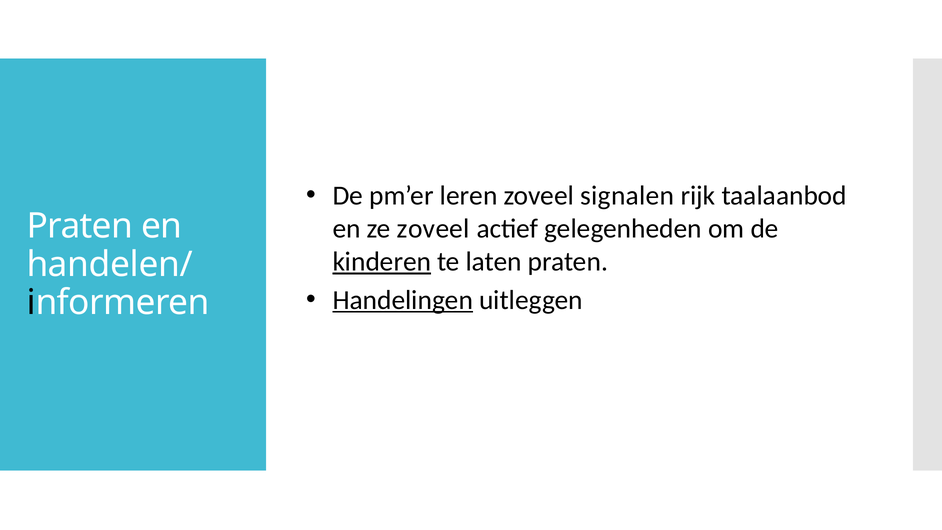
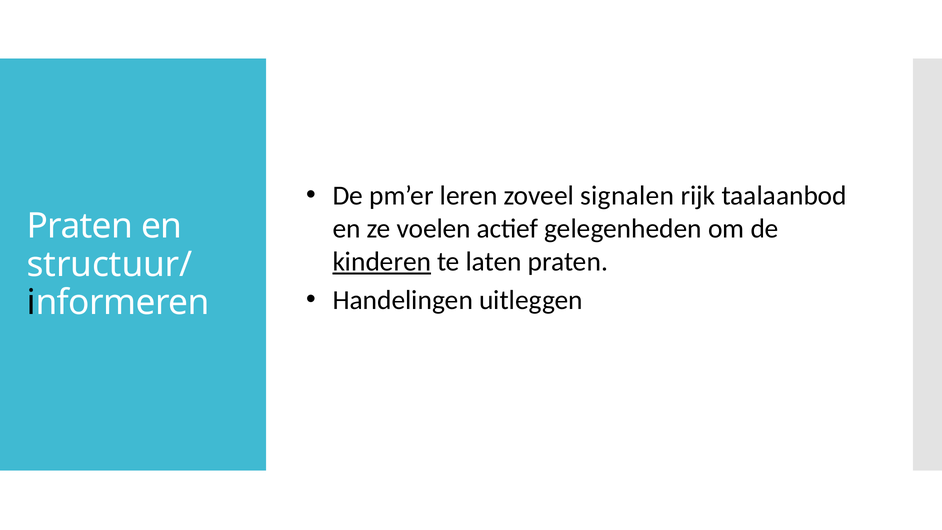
ze zoveel: zoveel -> voelen
handelen/: handelen/ -> structuur/
Handelingen underline: present -> none
